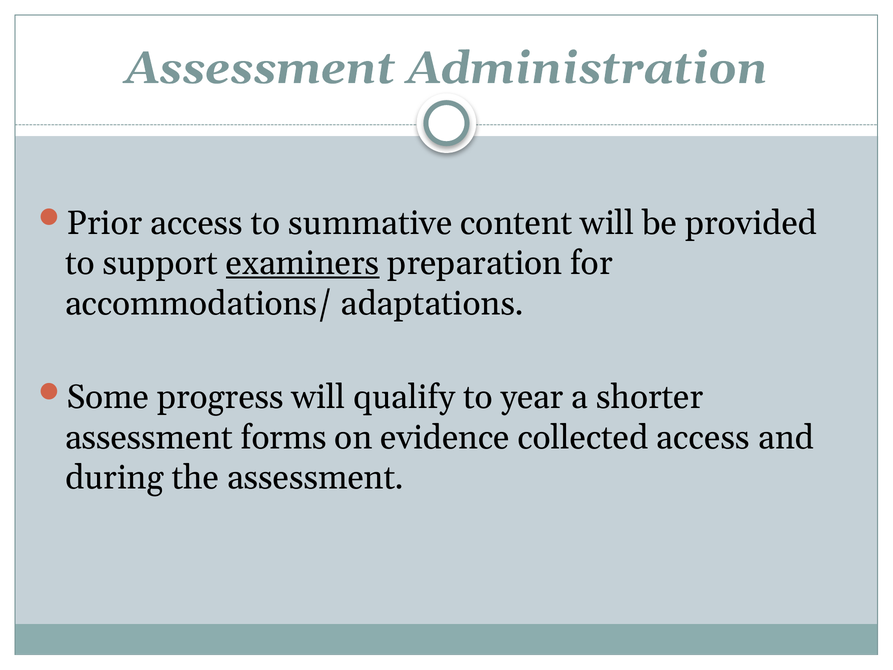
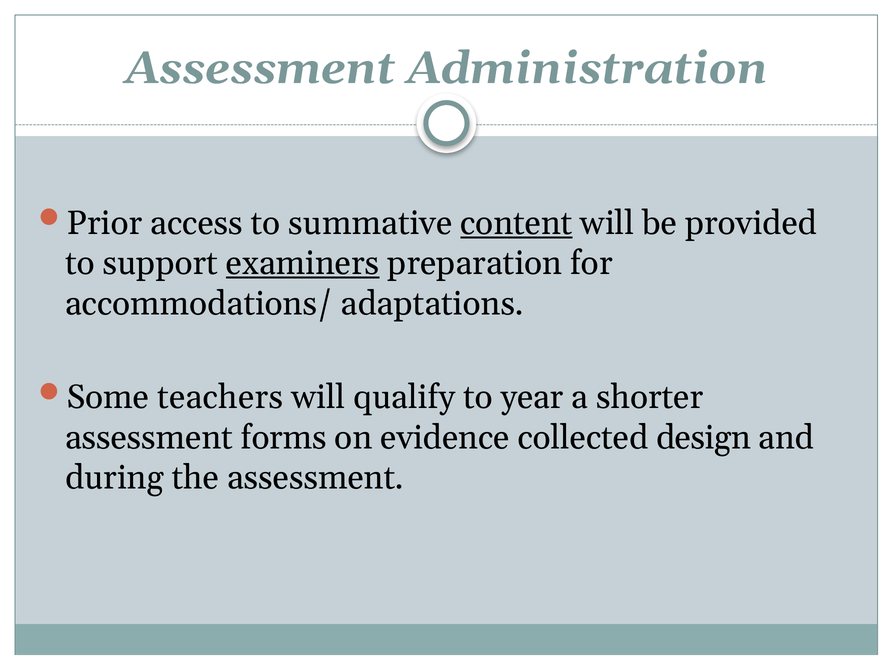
content underline: none -> present
progress: progress -> teachers
collected access: access -> design
